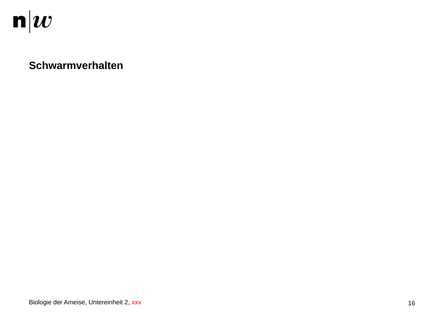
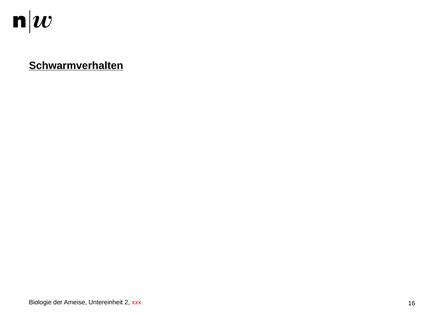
Schwarmverhalten underline: none -> present
